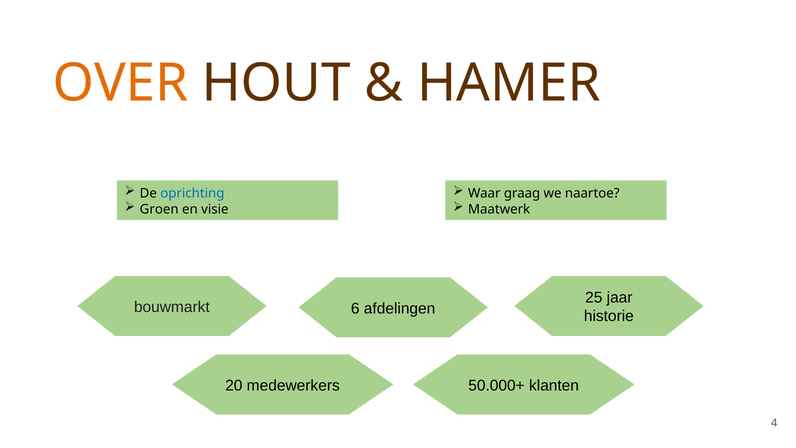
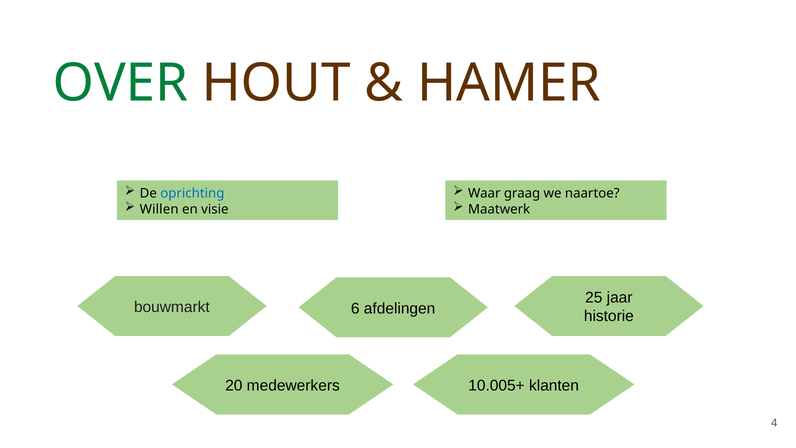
OVER colour: orange -> green
Groen: Groen -> Willen
50.000+: 50.000+ -> 10.005+
